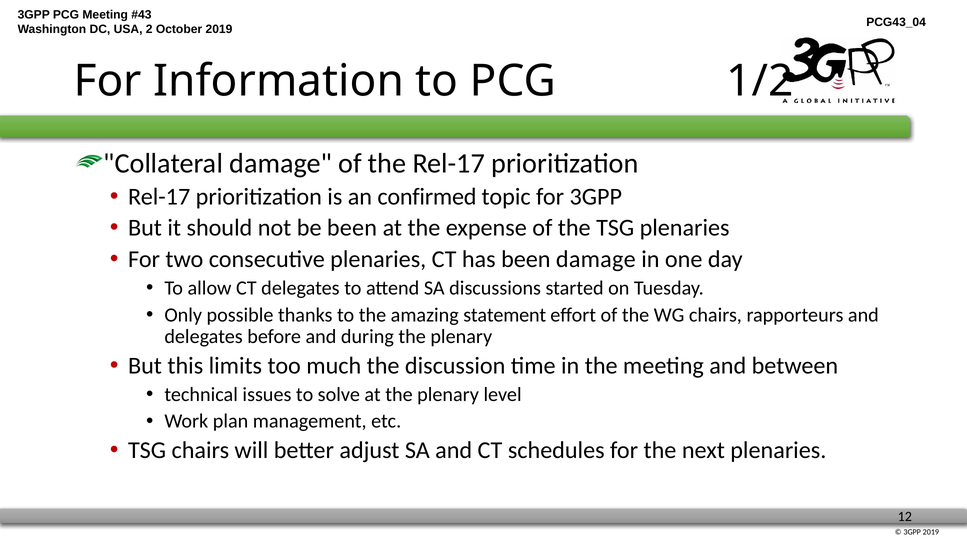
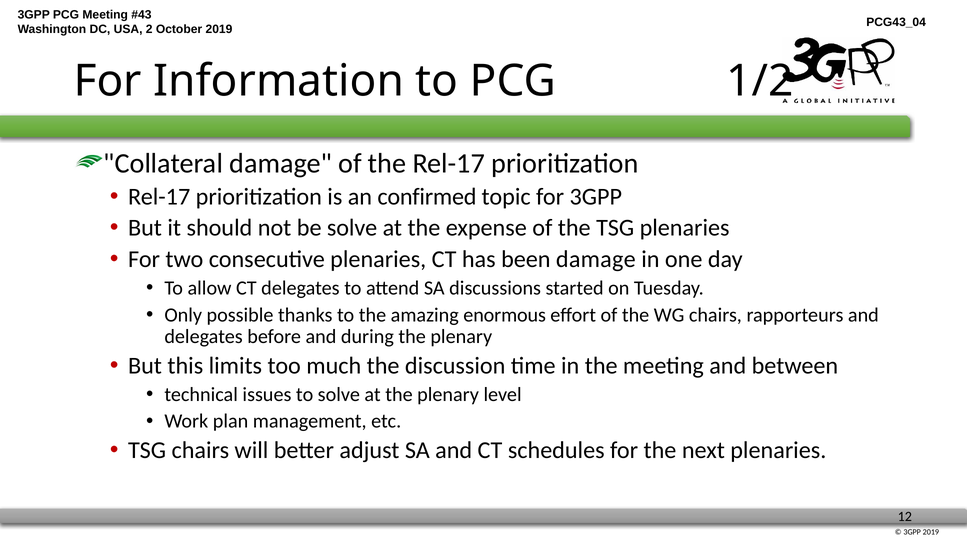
be been: been -> solve
statement: statement -> enormous
